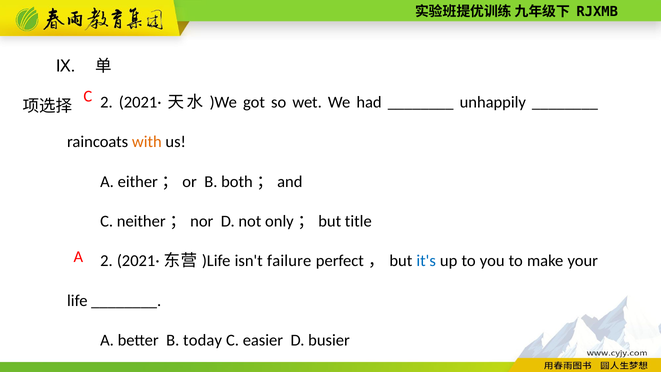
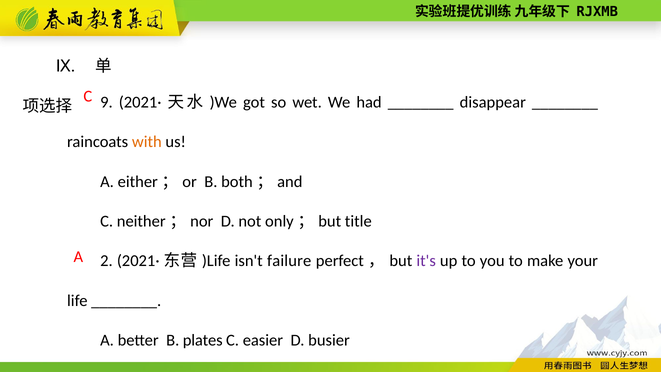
2 at (106, 102): 2 -> 9
unhappily: unhappily -> disappear
it's colour: blue -> purple
today: today -> plates
